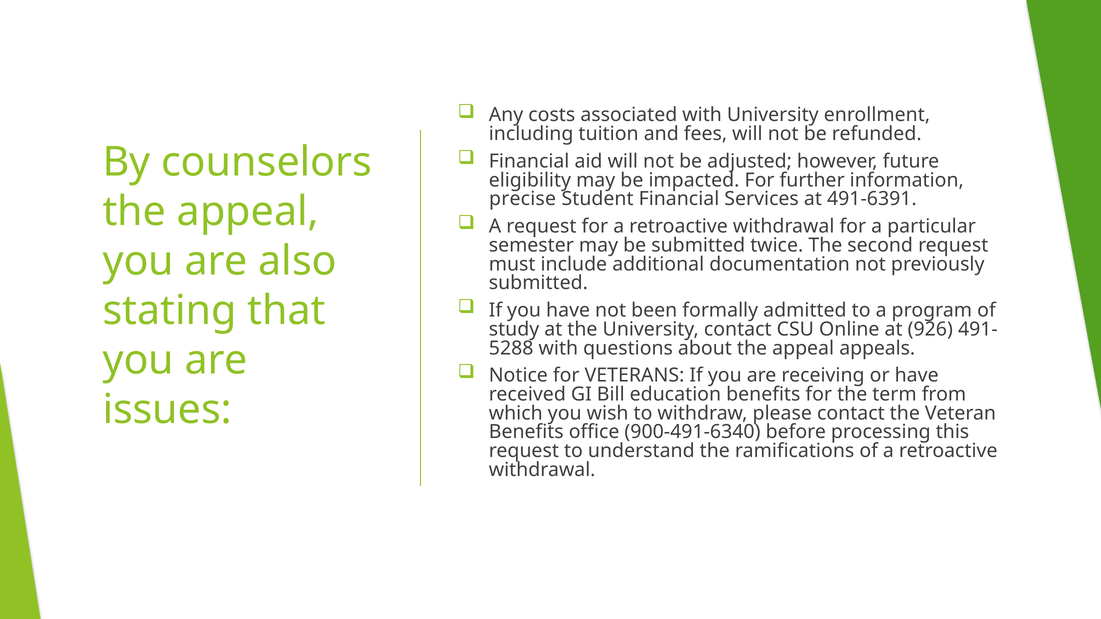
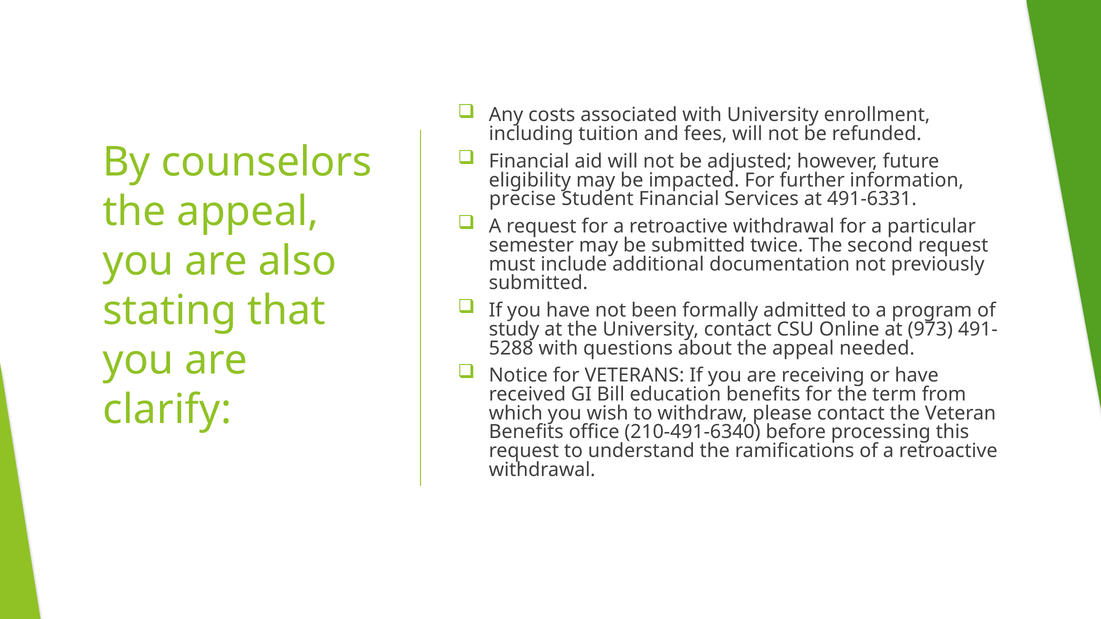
491-6391: 491-6391 -> 491-6331
926: 926 -> 973
appeals: appeals -> needed
issues: issues -> clarify
900-491-6340: 900-491-6340 -> 210-491-6340
